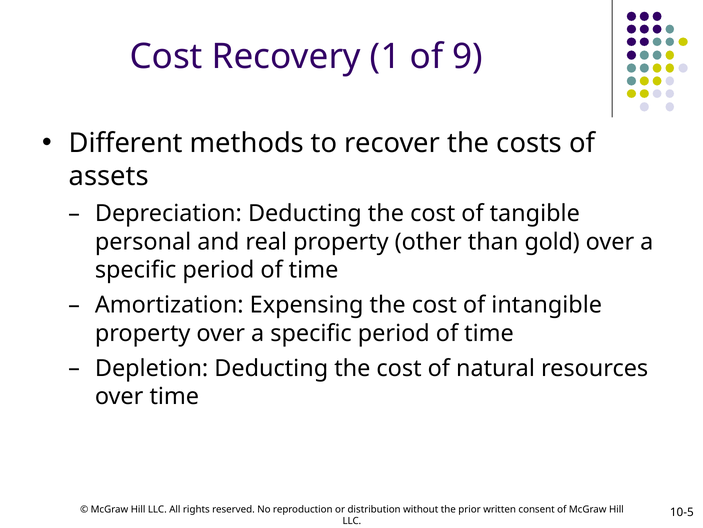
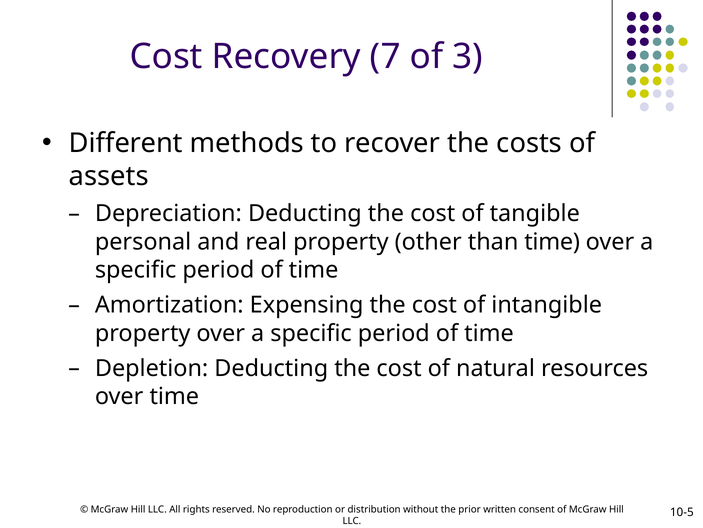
1: 1 -> 7
9: 9 -> 3
than gold: gold -> time
